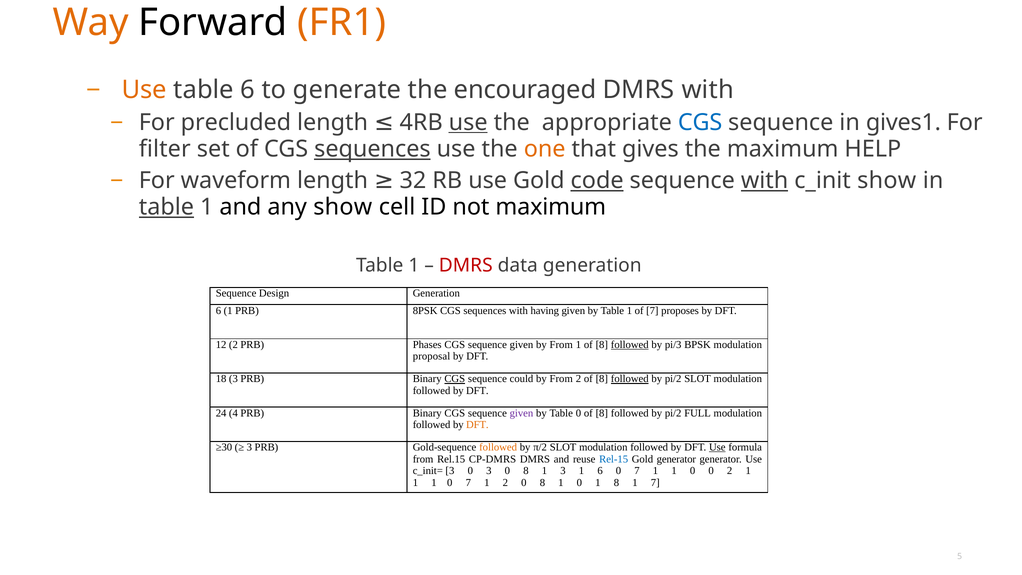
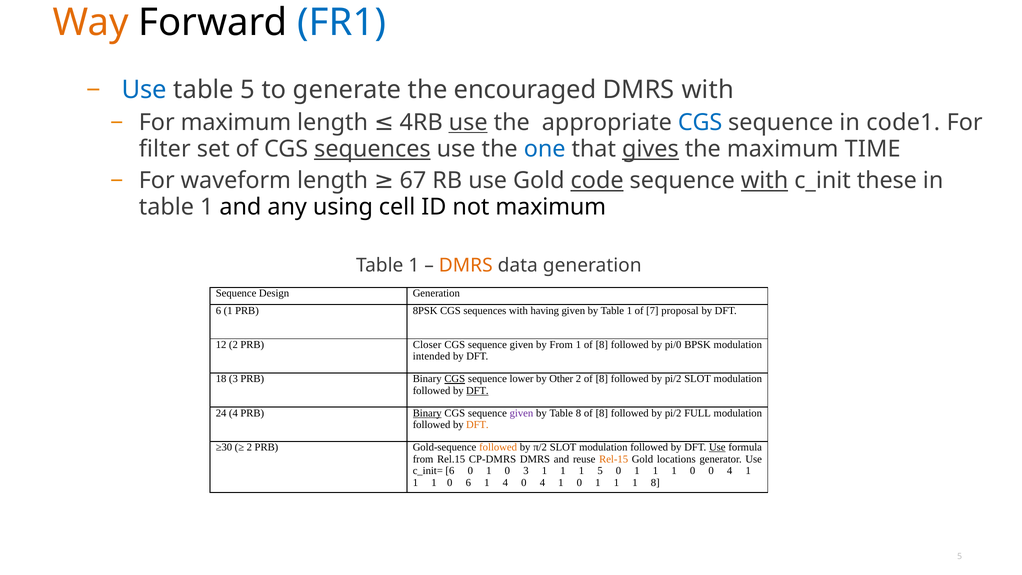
FR1 colour: orange -> blue
Use at (144, 90) colour: orange -> blue
table 6: 6 -> 5
For precluded: precluded -> maximum
gives1: gives1 -> code1
one colour: orange -> blue
gives underline: none -> present
HELP: HELP -> TIME
32: 32 -> 67
c_init show: show -> these
table at (166, 207) underline: present -> none
any show: show -> using
DMRS at (466, 266) colour: red -> orange
proposes: proposes -> proposal
Phases: Phases -> Closer
followed at (630, 345) underline: present -> none
pi/3: pi/3 -> pi/0
proposal: proposal -> intended
could: could -> lower
From at (561, 379): From -> Other
followed at (630, 379) underline: present -> none
DFT at (477, 391) underline: none -> present
Binary at (427, 413) underline: none -> present
Table 0: 0 -> 8
3 at (249, 447): 3 -> 2
Rel-15 colour: blue -> orange
Gold generator: generator -> locations
3 at (450, 471): 3 -> 6
3 at (489, 471): 3 -> 1
8 at (526, 471): 8 -> 3
3 at (563, 471): 3 -> 1
1 6: 6 -> 5
7 at (637, 471): 7 -> 1
0 0 2: 2 -> 4
1 0 7: 7 -> 6
1 2: 2 -> 4
8 at (542, 483): 8 -> 4
1 0 1 8: 8 -> 1
1 7: 7 -> 8
